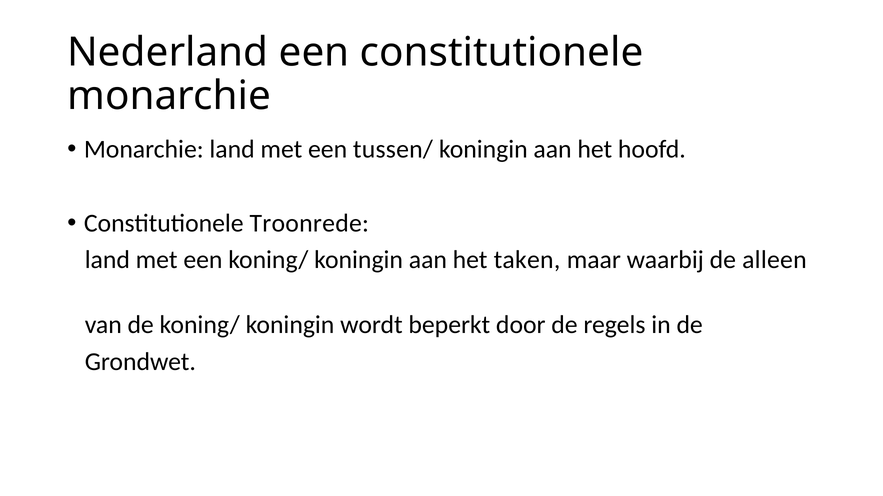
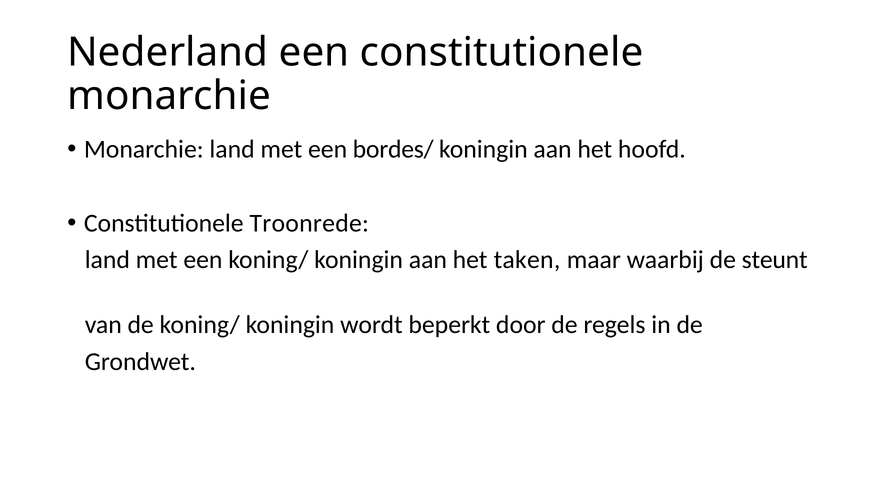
tussen/: tussen/ -> bordes/
alleen: alleen -> steunt
